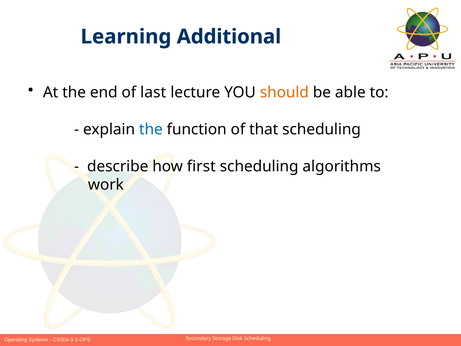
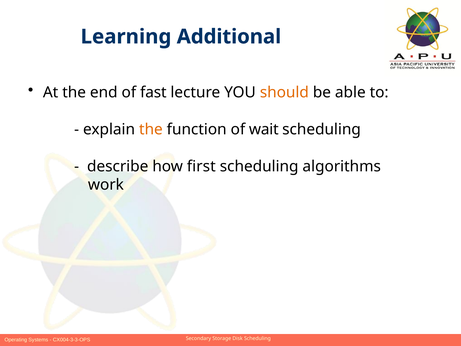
last: last -> fast
the at (151, 129) colour: blue -> orange
that: that -> wait
